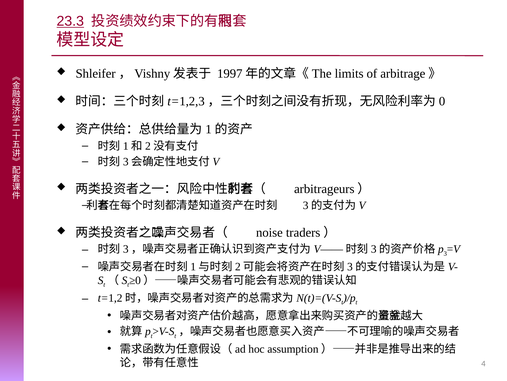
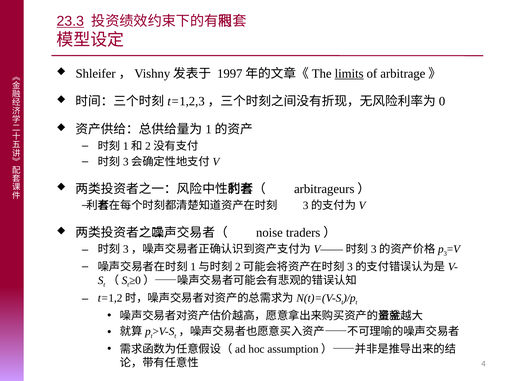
limits underline: none -> present
